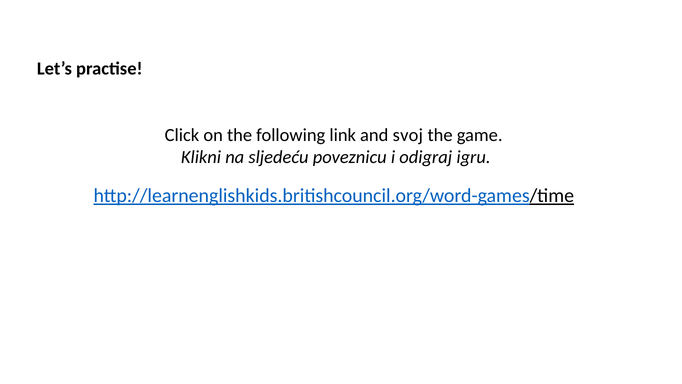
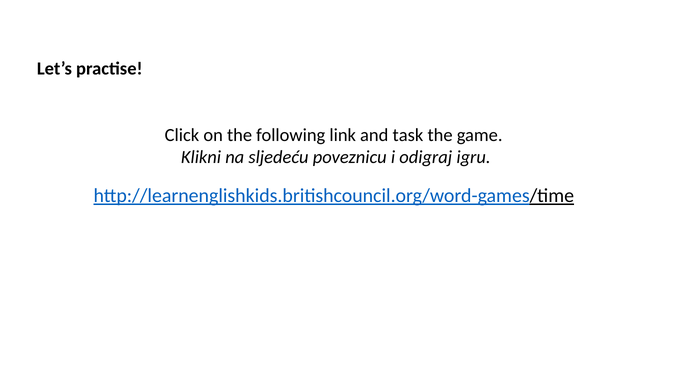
svoj: svoj -> task
